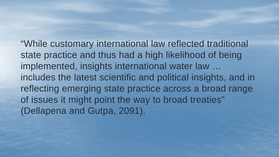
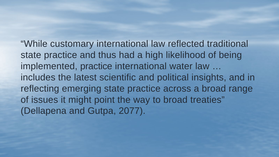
implemented insights: insights -> practice
2091: 2091 -> 2077
